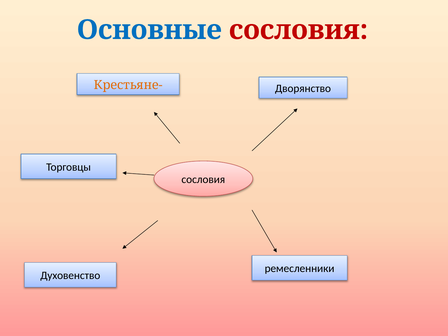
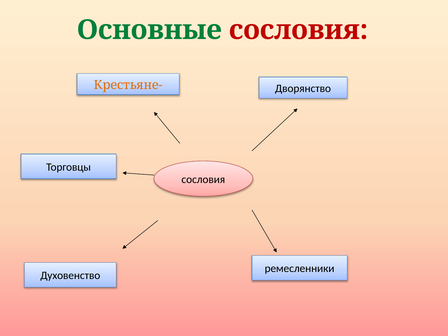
Основные colour: blue -> green
